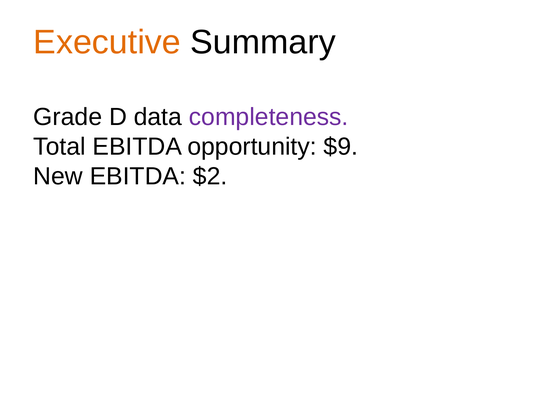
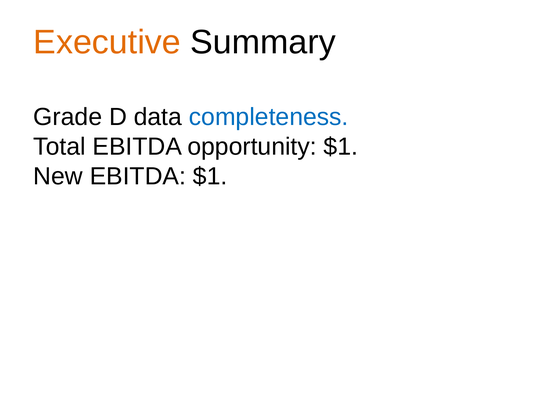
completeness colour: purple -> blue
opportunity $9: $9 -> $1
EBITDA $2: $2 -> $1
